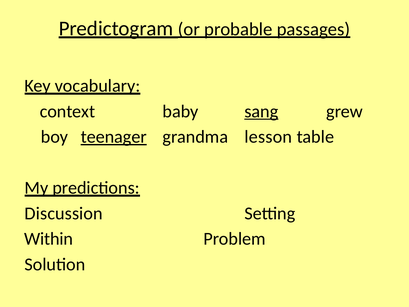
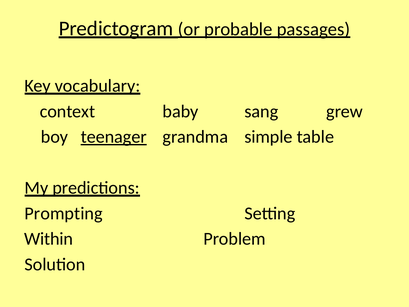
sang underline: present -> none
lesson: lesson -> simple
Discussion: Discussion -> Prompting
